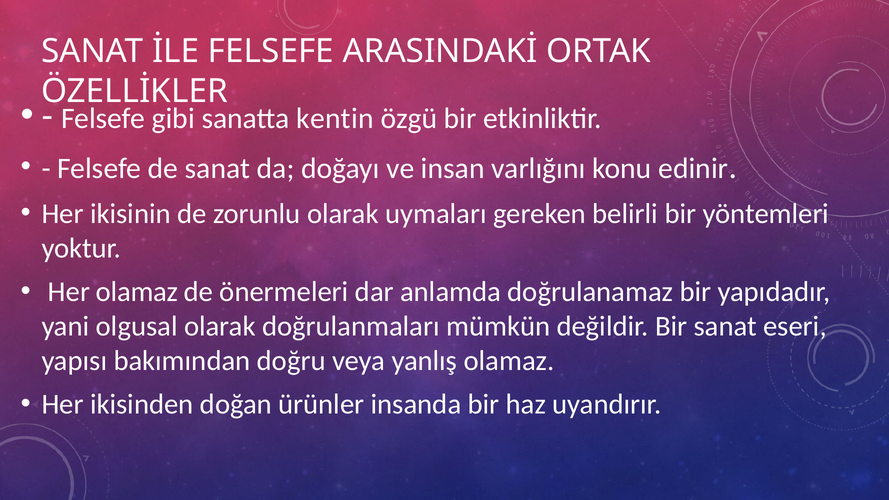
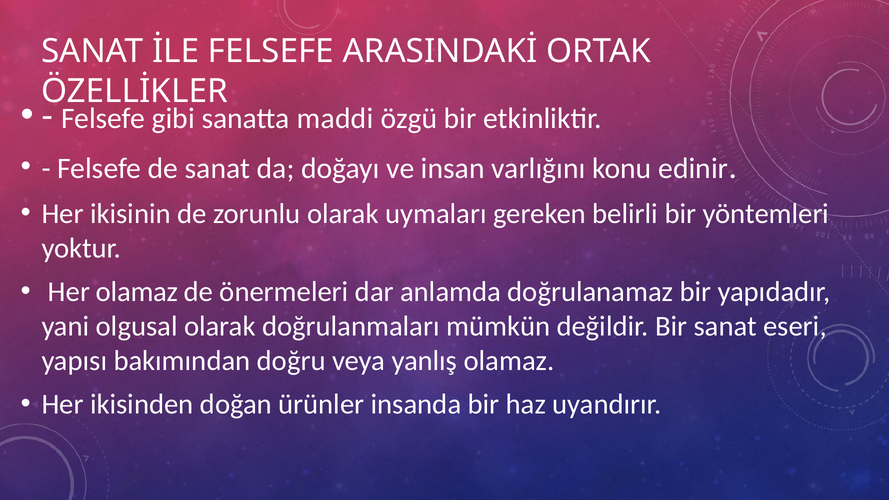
kentin: kentin -> maddi
